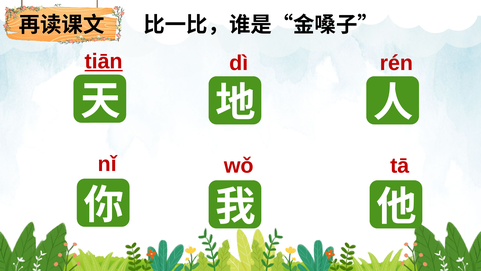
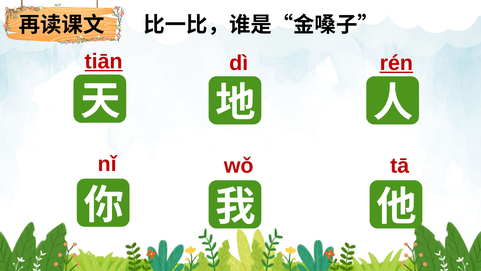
rén underline: none -> present
